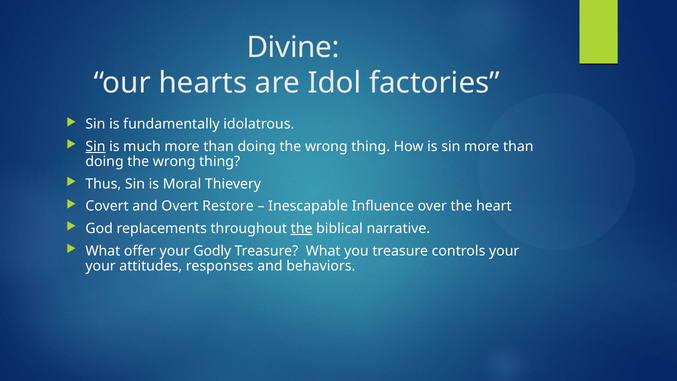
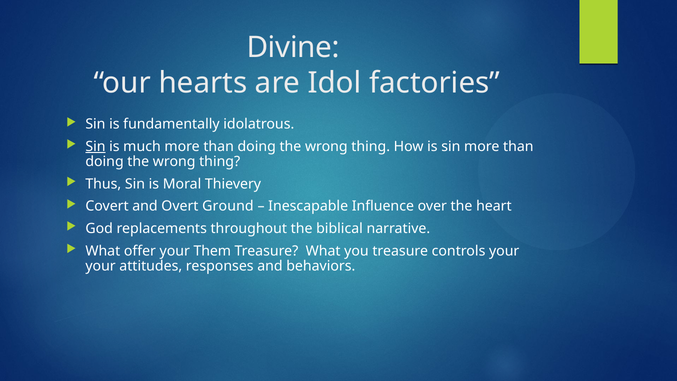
Restore: Restore -> Ground
the at (302, 228) underline: present -> none
Godly: Godly -> Them
